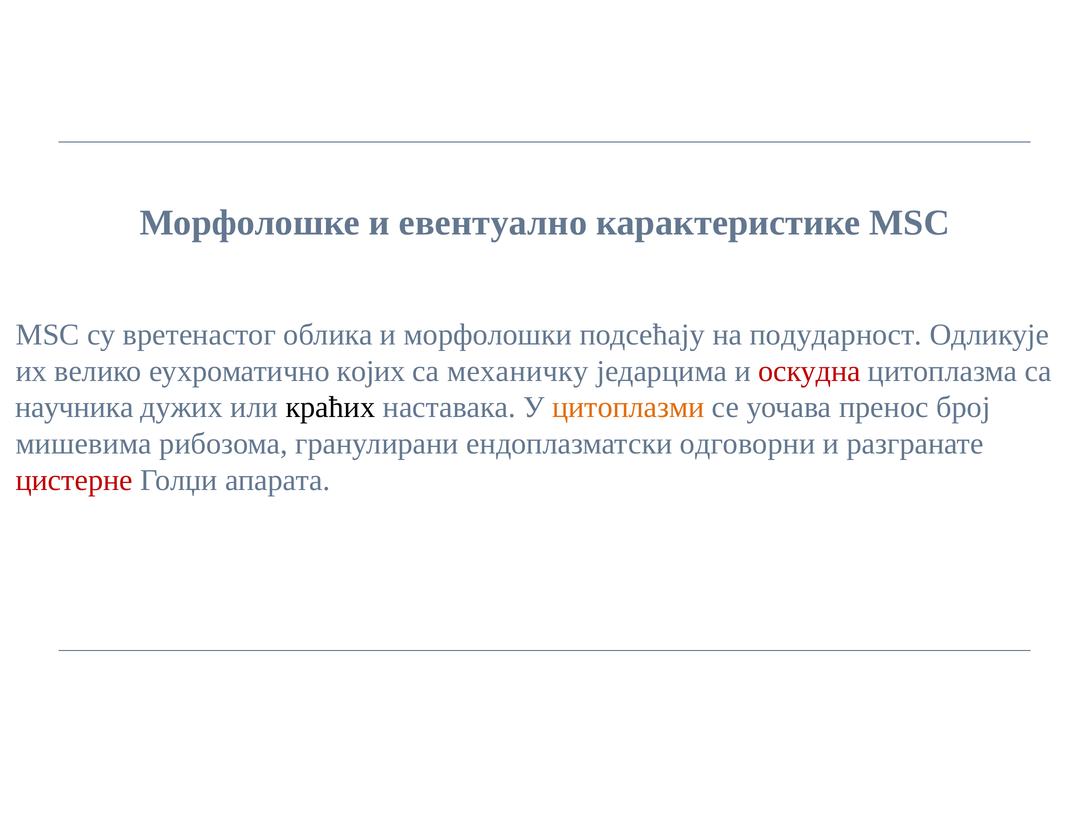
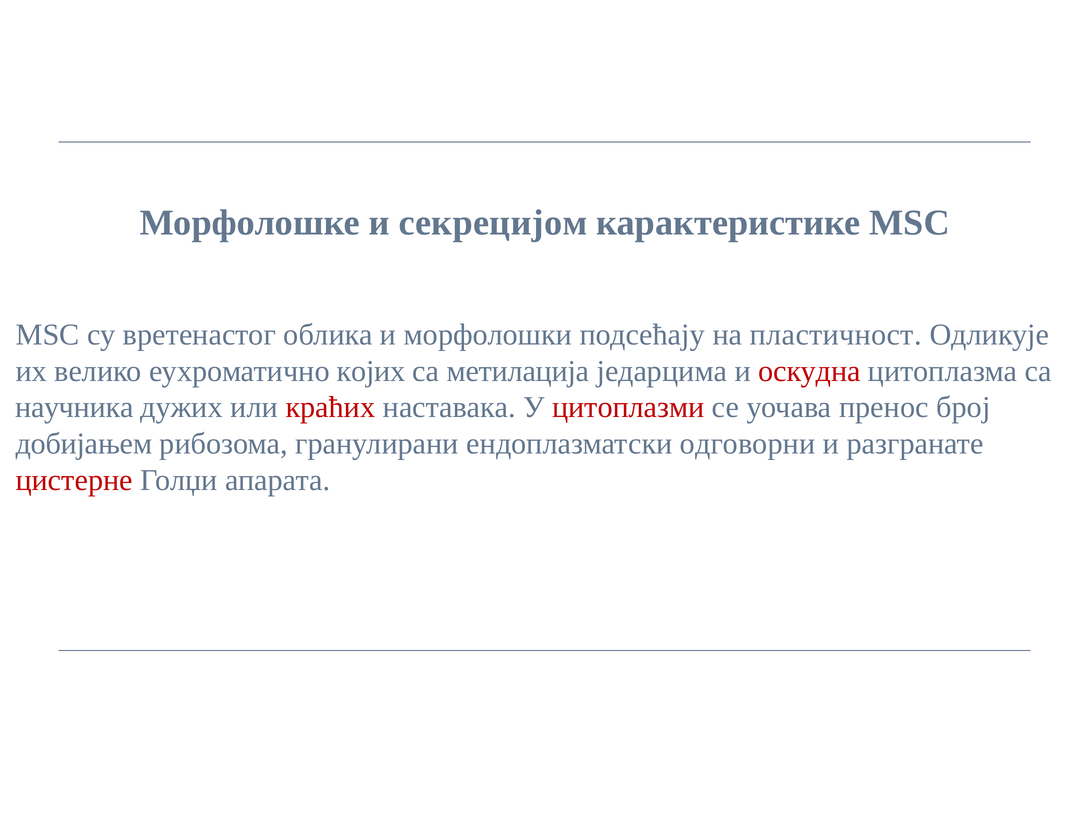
евентуално: евентуално -> секрецијом
подударност: подударност -> пластичност
механичку: механичку -> метилација
краћих colour: black -> red
цитоплазми colour: orange -> red
мишевима: мишевима -> добијањем
